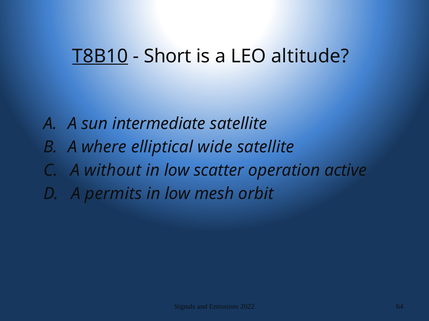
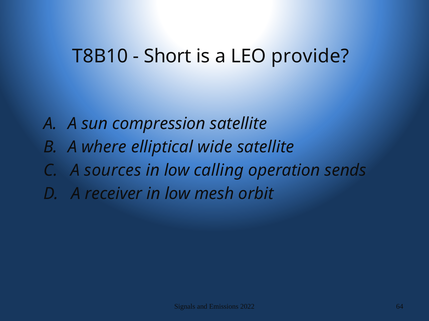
T8B10 underline: present -> none
altitude: altitude -> provide
intermediate: intermediate -> compression
without: without -> sources
scatter: scatter -> calling
active: active -> sends
permits: permits -> receiver
